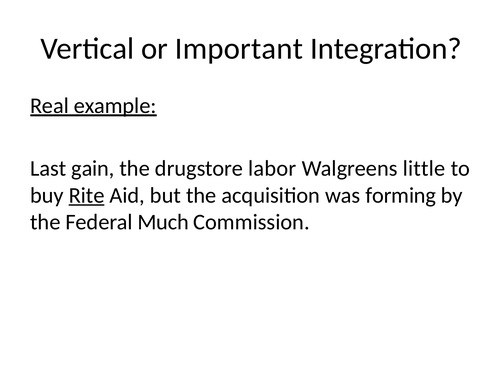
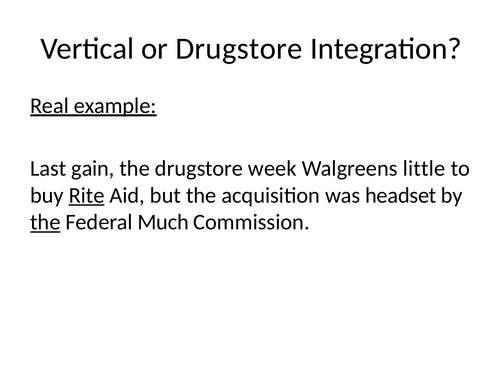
or Important: Important -> Drugstore
labor: labor -> week
forming: forming -> headset
the at (45, 222) underline: none -> present
